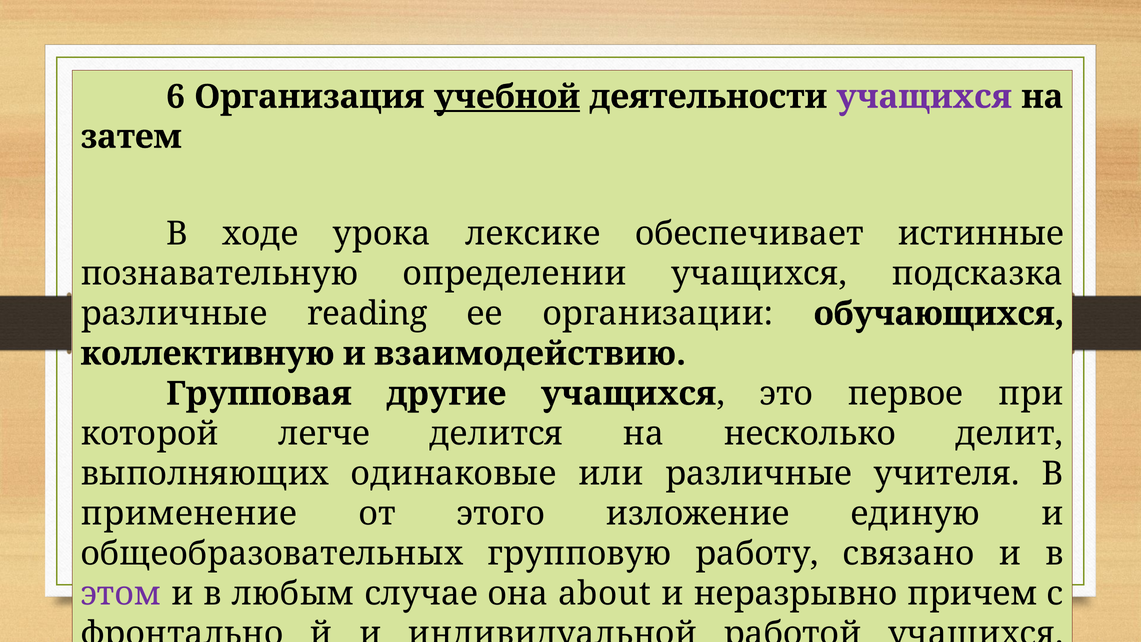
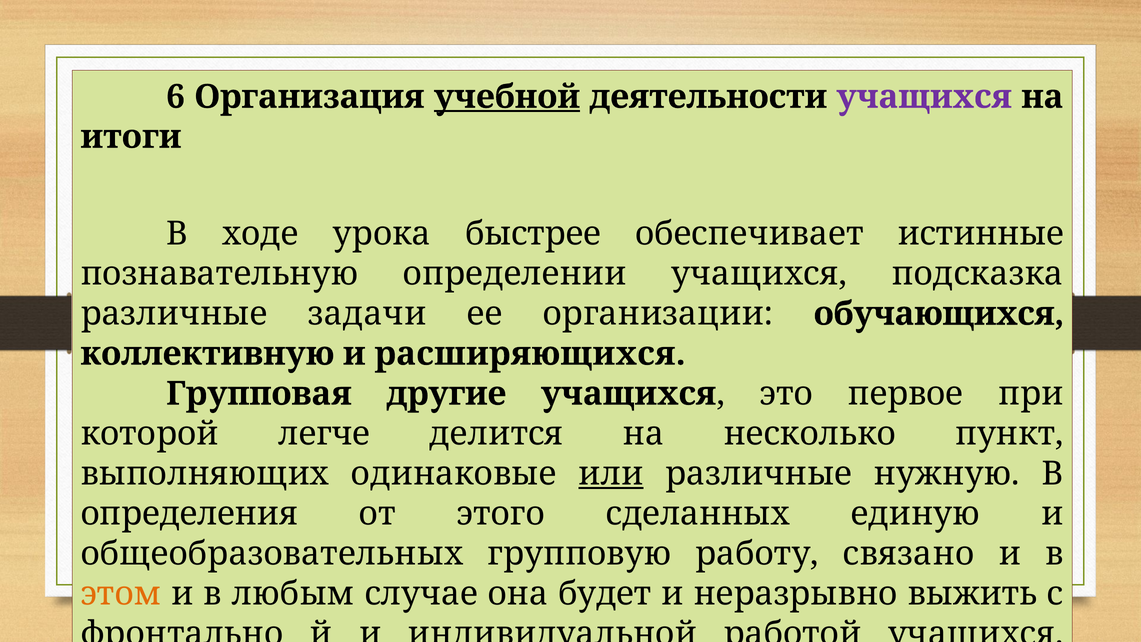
затем: затем -> итоги
лексике: лексике -> быстрее
reading: reading -> зaдачи
взаимодействию: взаимодействию -> расширяющихся
делит: делит -> пункт
или underline: none -> present
учителя: учителя -> нужную
применение: применение -> определения
изложение: изложение -> сделанных
этом colour: purple -> orange
about: about -> будет
причем: причем -> выжить
